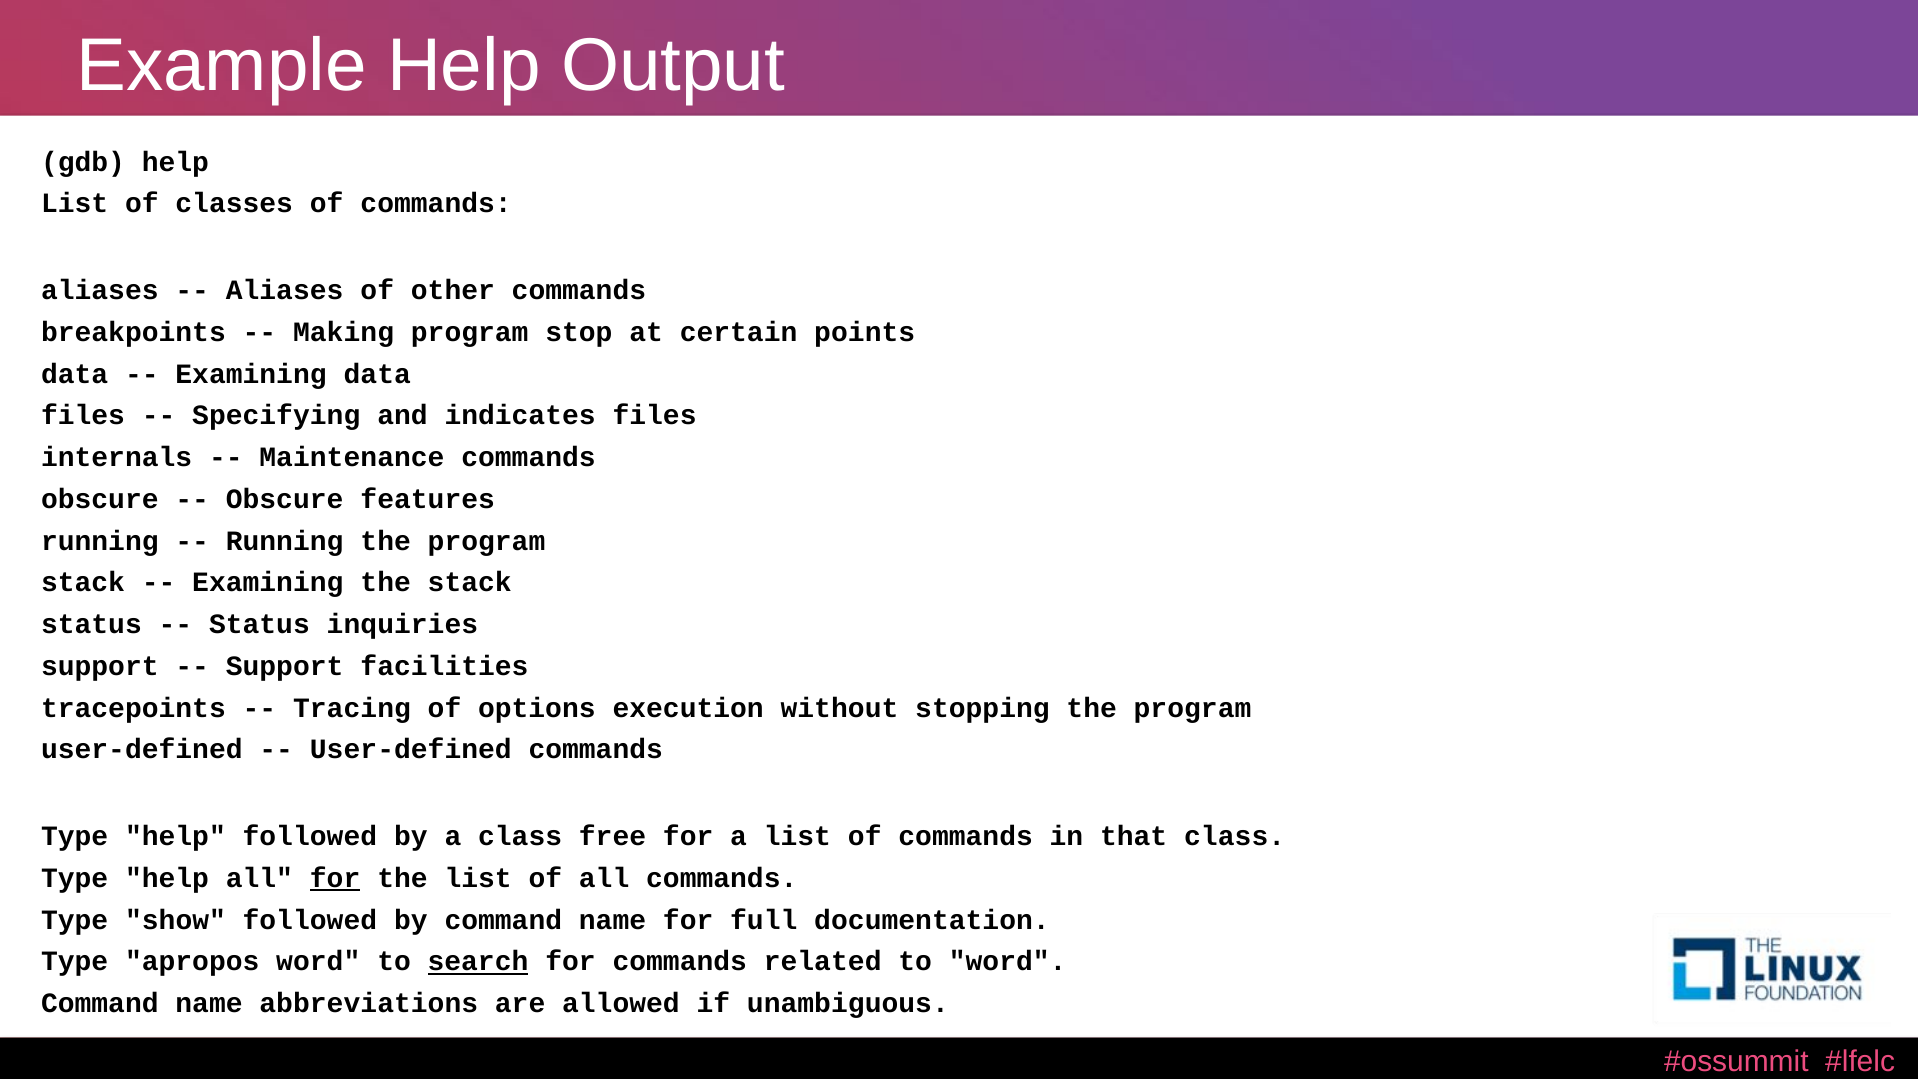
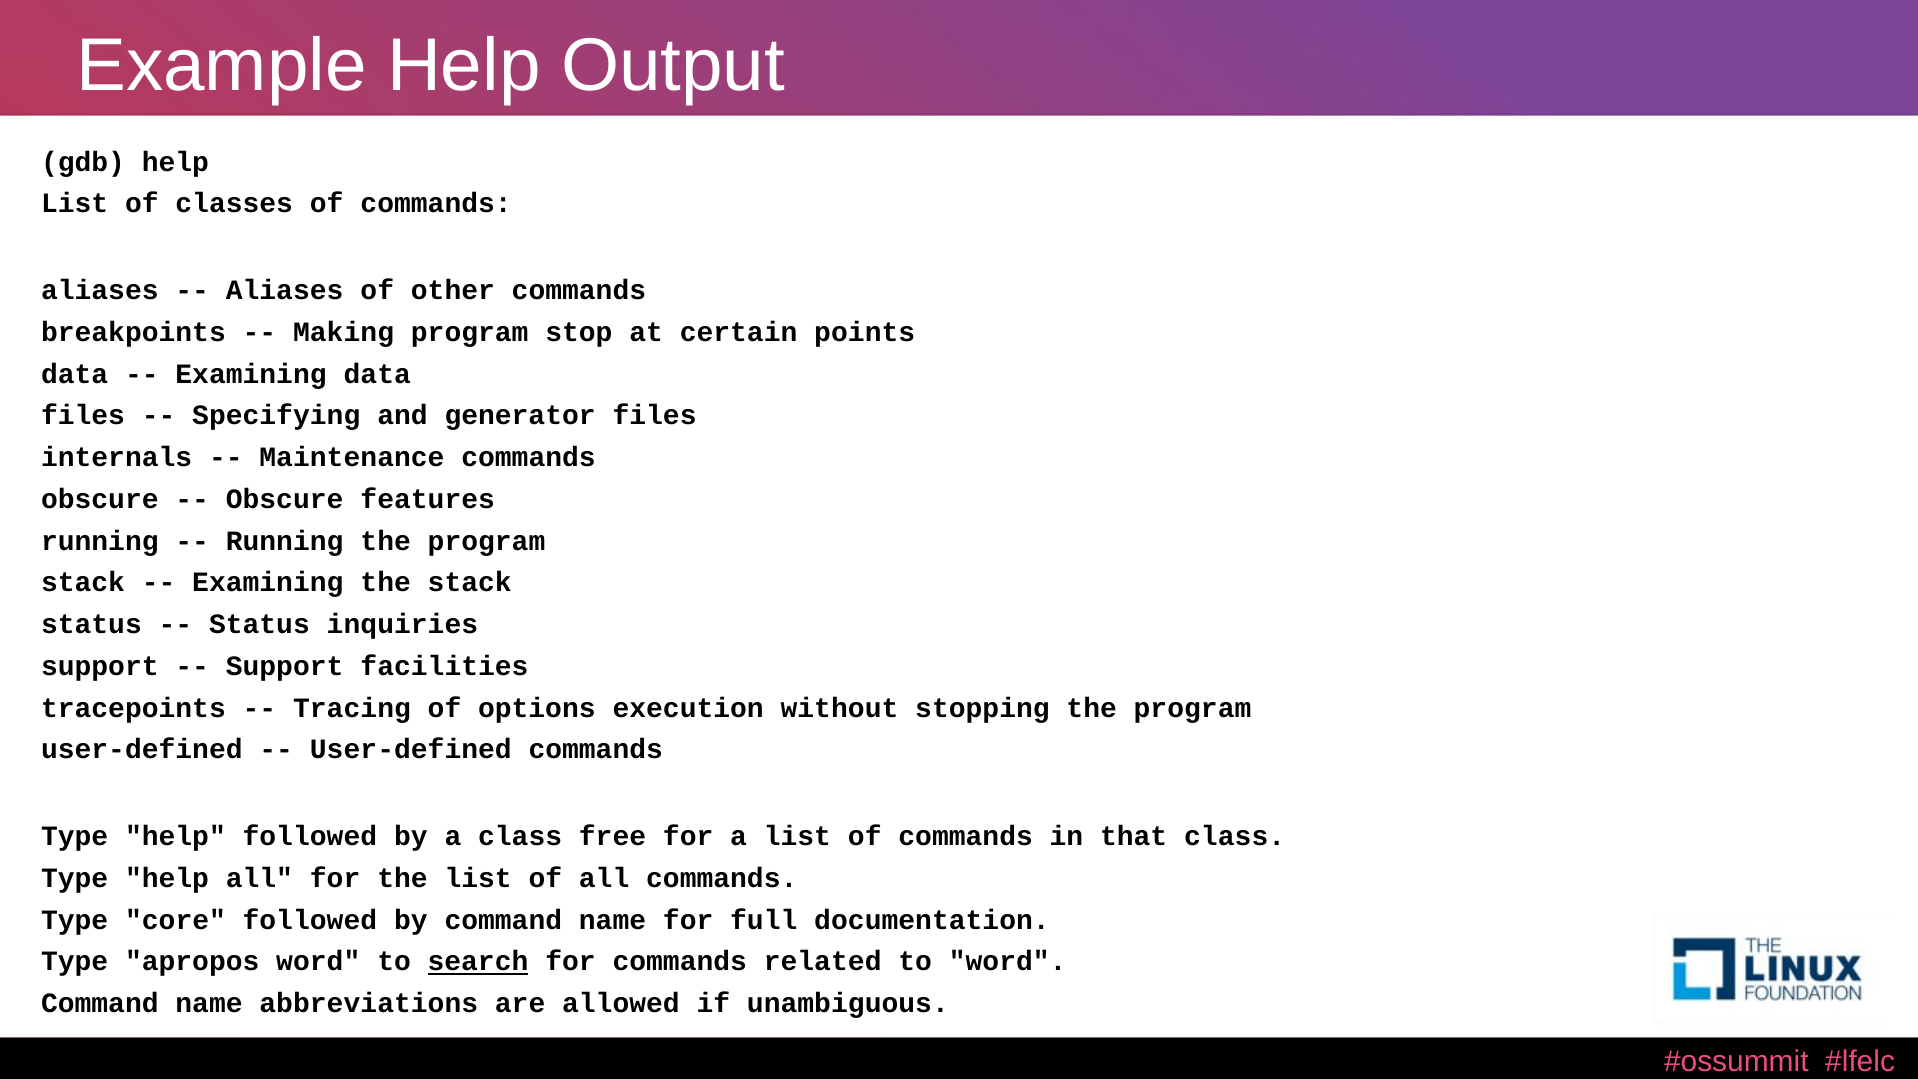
indicates: indicates -> generator
for at (335, 878) underline: present -> none
show: show -> core
